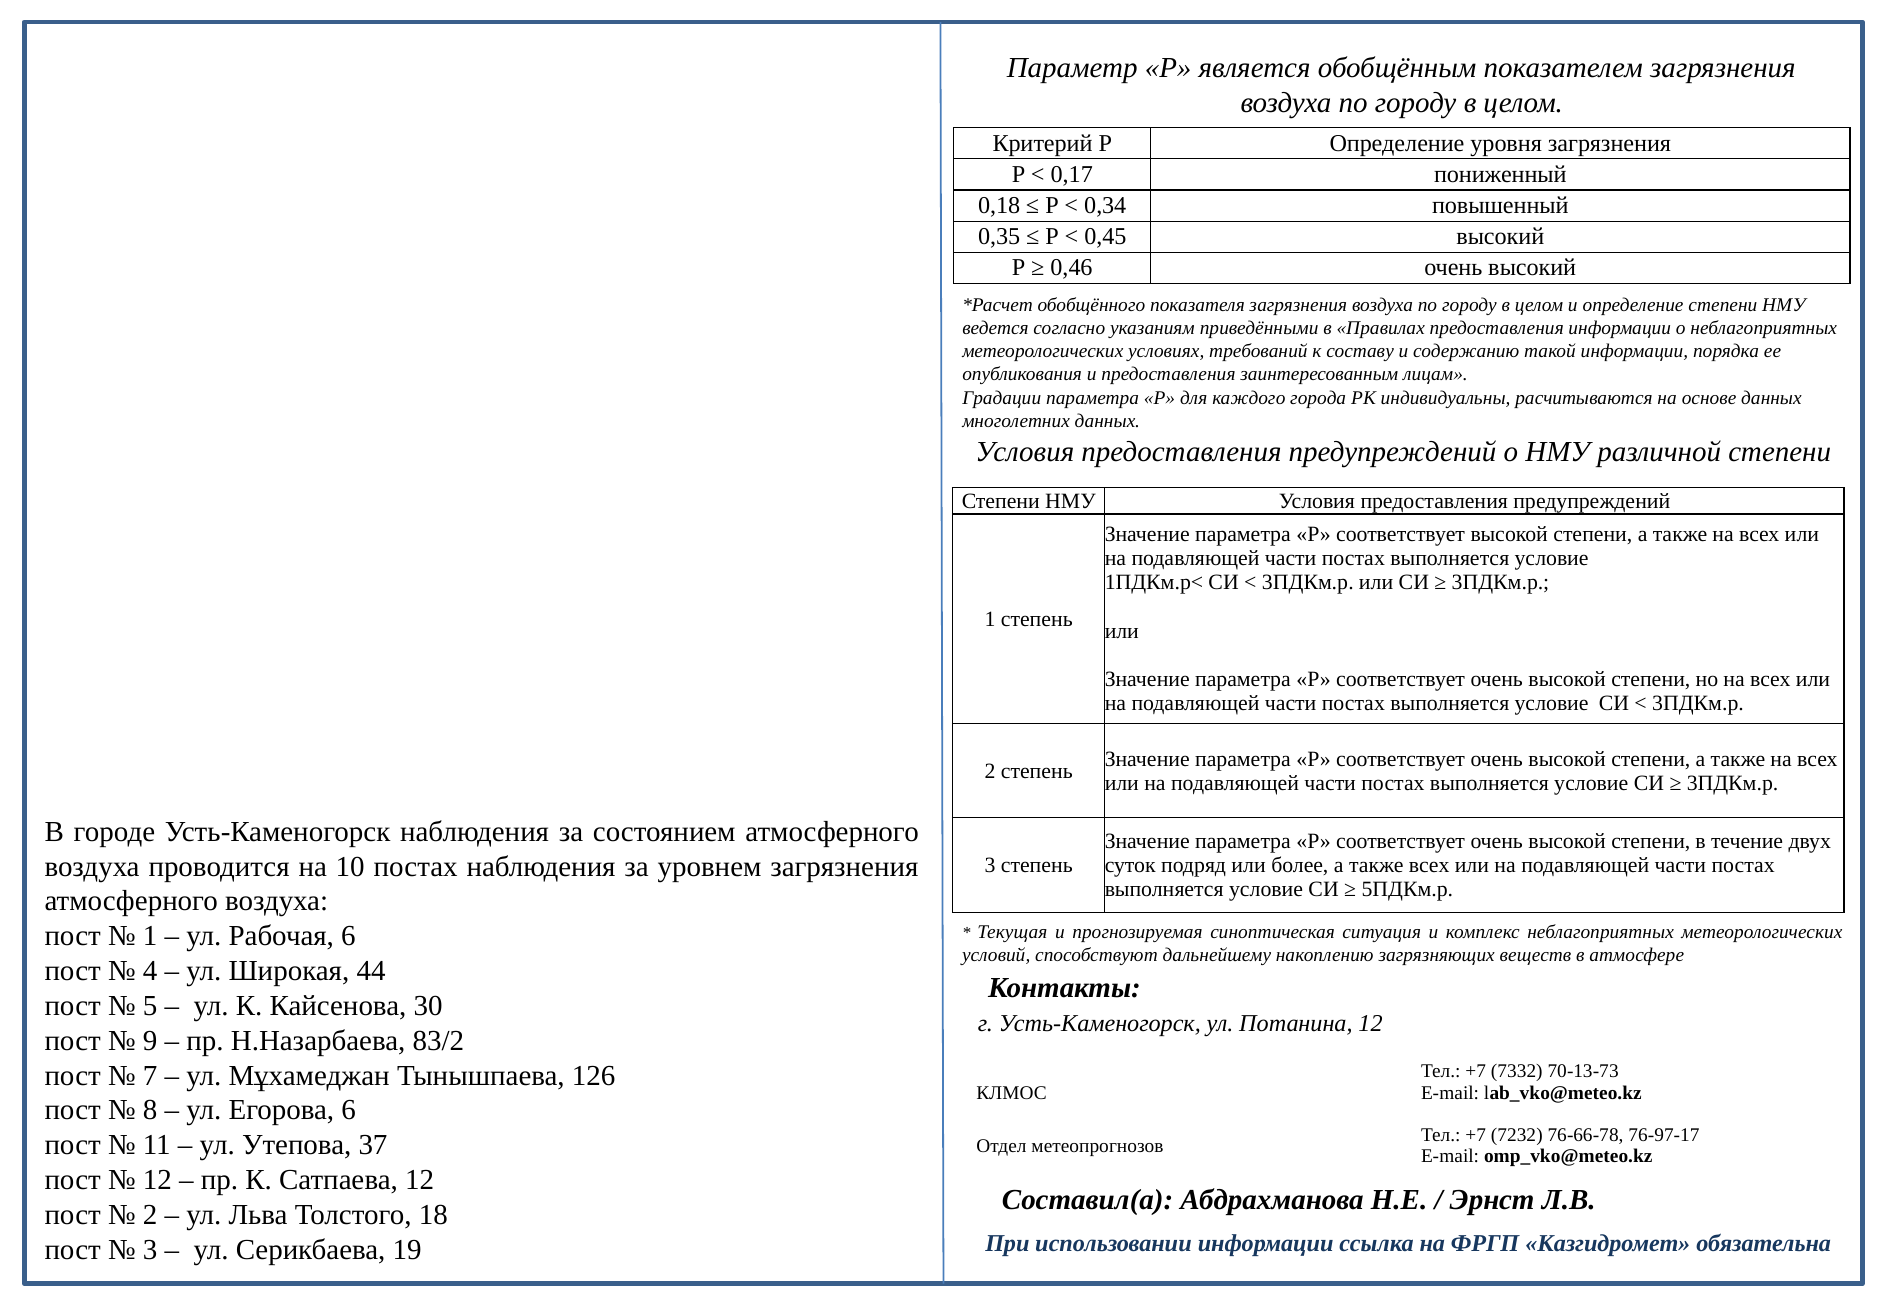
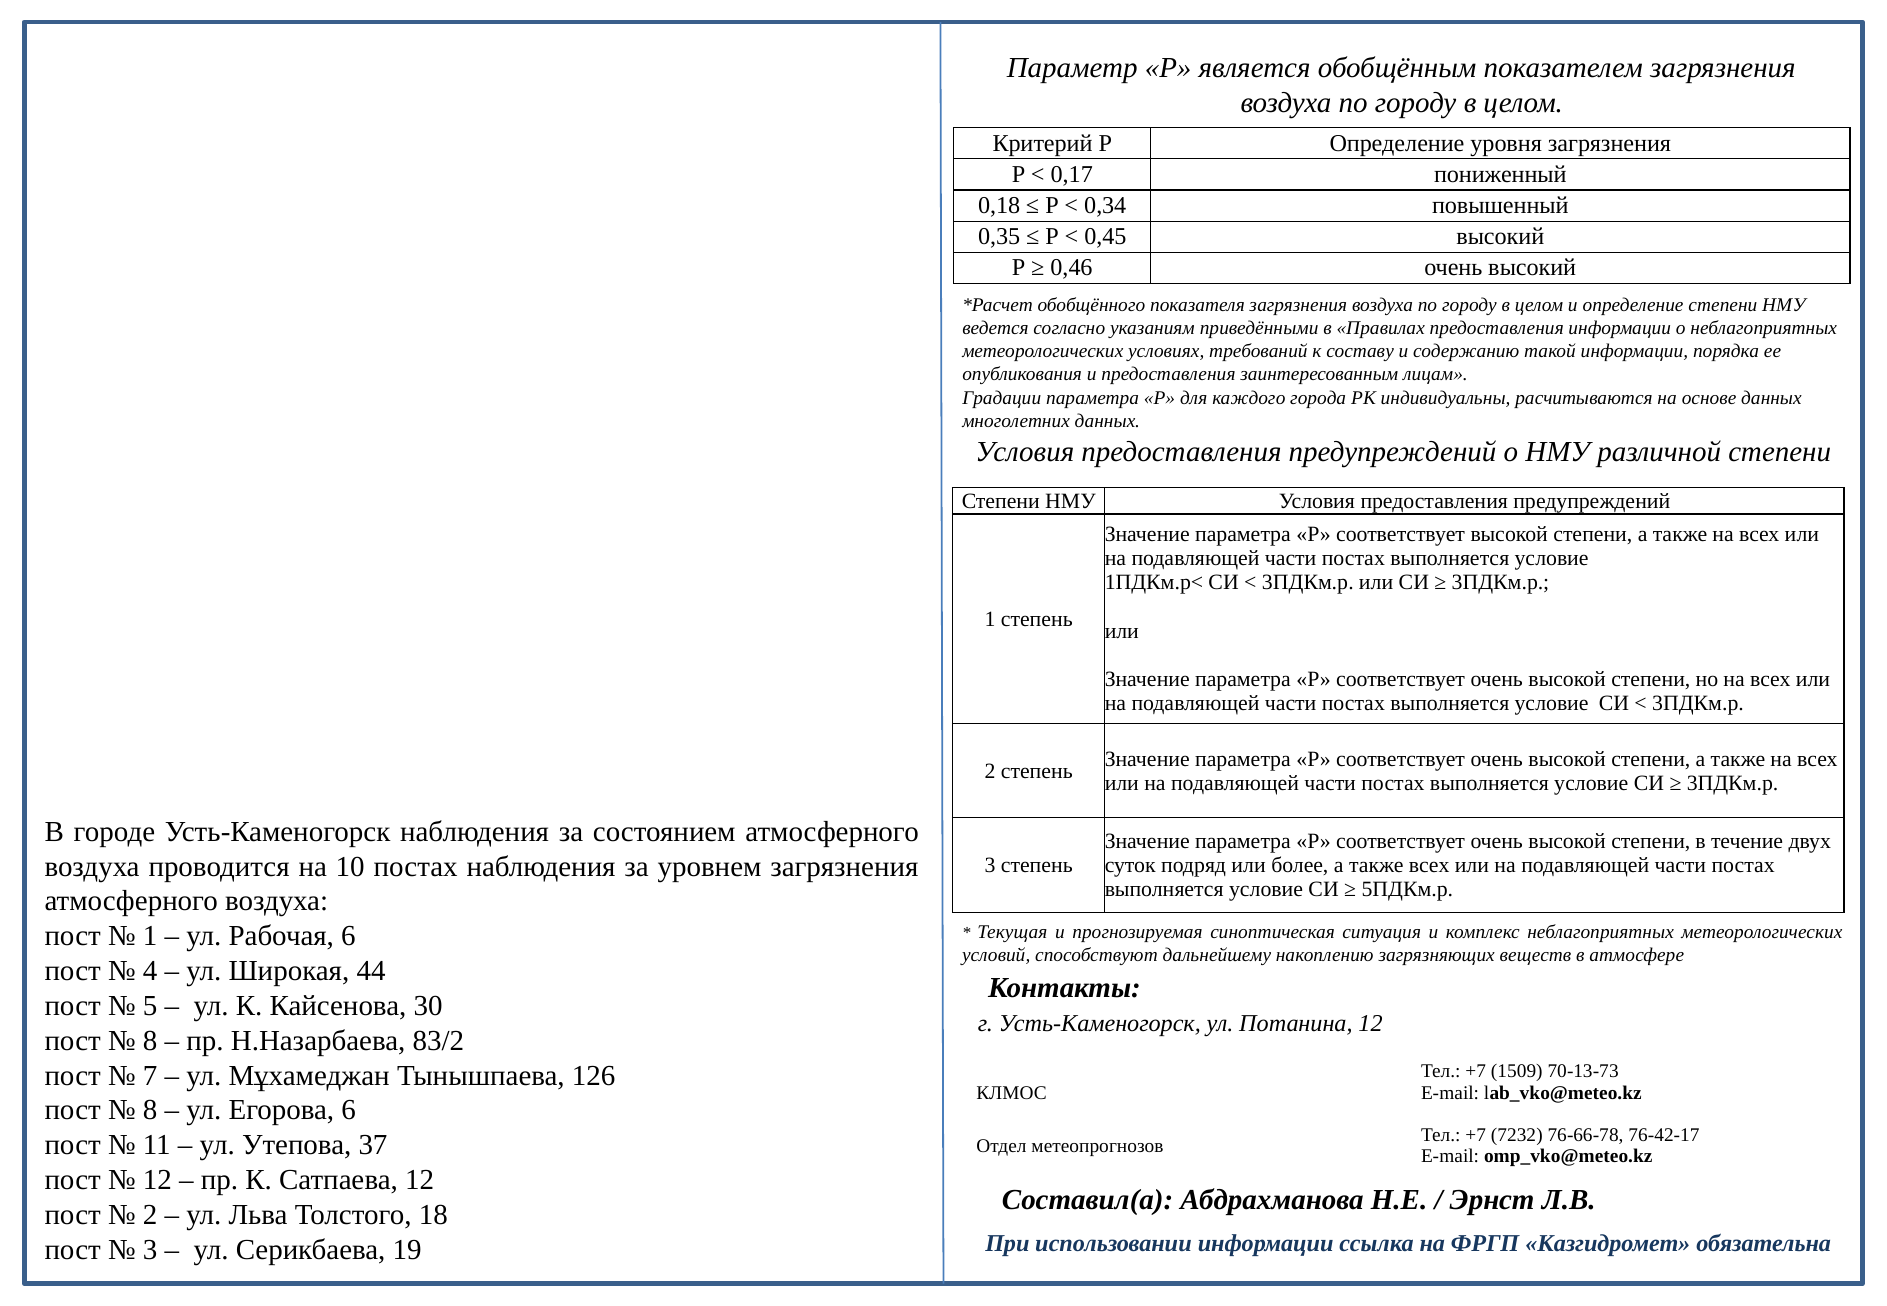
9 at (150, 1041): 9 -> 8
7332: 7332 -> 1509
76-97-17: 76-97-17 -> 76-42-17
